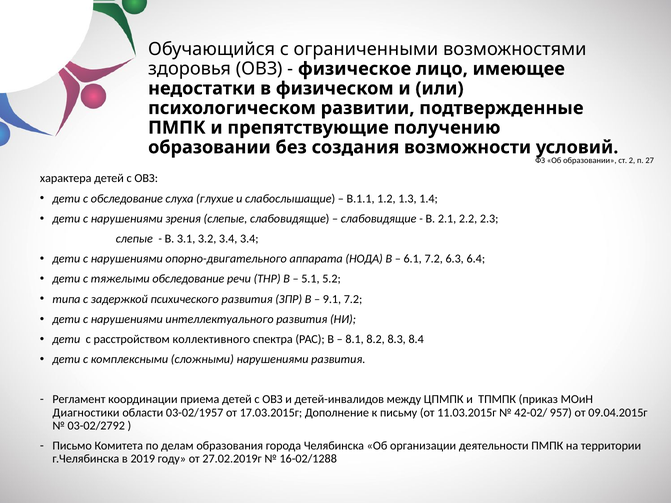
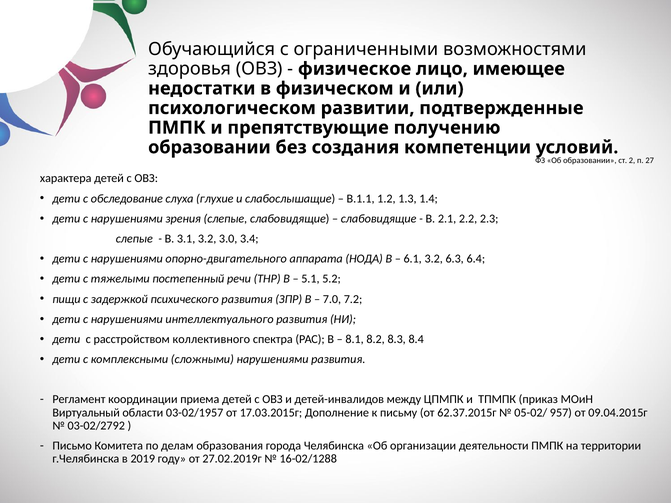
возможности: возможности -> компетенции
3.2 3.4: 3.4 -> 3.0
6.1 7.2: 7.2 -> 3.2
тяжелыми обследование: обследование -> постепенный
типа: типа -> пищи
9.1: 9.1 -> 7.0
Диагностики: Диагностики -> Виртуальный
11.03.2015г: 11.03.2015г -> 62.37.2015г
42-02/: 42-02/ -> 05-02/
